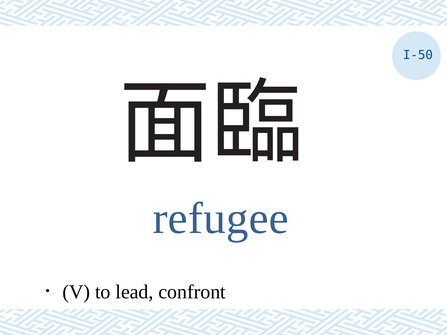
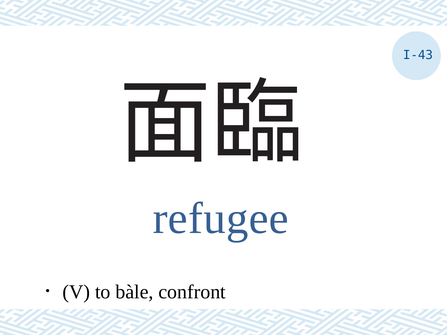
I-50: I-50 -> I-43
lead: lead -> bàle
